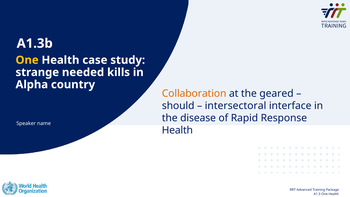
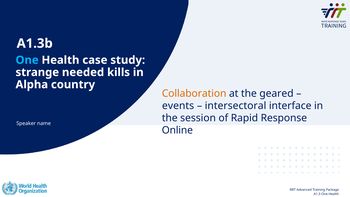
One at (27, 60) colour: yellow -> light blue
should: should -> events
disease: disease -> session
Health at (177, 130): Health -> Online
